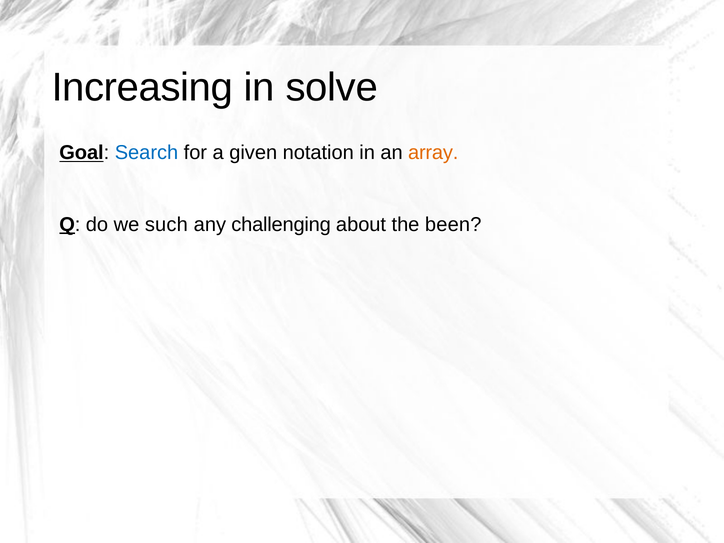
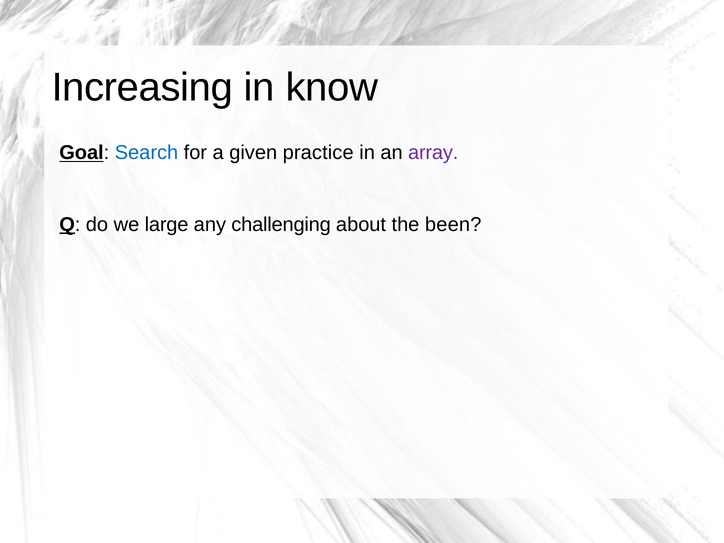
solve: solve -> know
notation: notation -> practice
array colour: orange -> purple
such: such -> large
